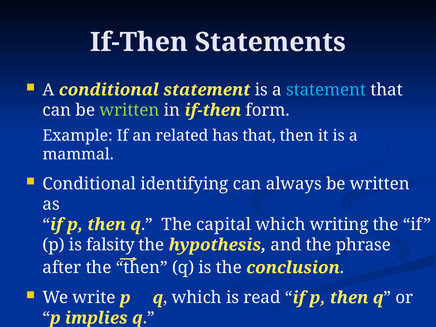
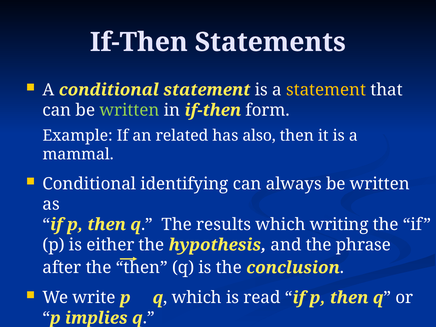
statement at (326, 90) colour: light blue -> yellow
has that: that -> also
capital: capital -> results
falsity: falsity -> either
